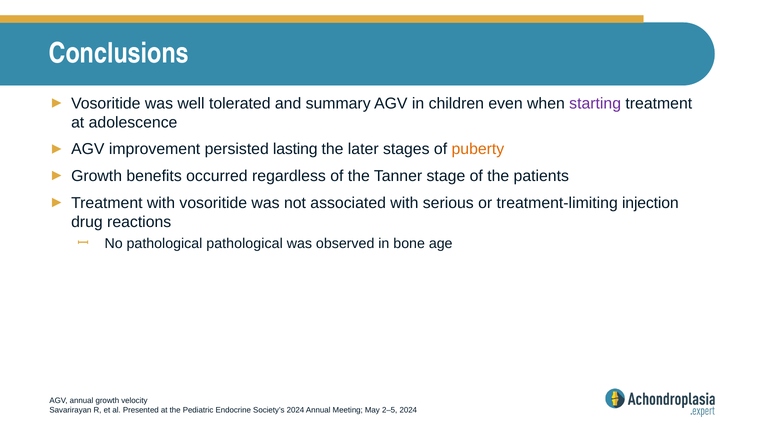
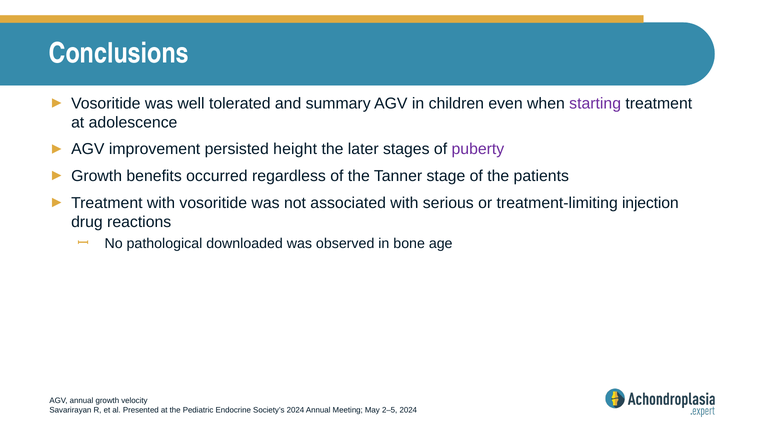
lasting: lasting -> height
puberty colour: orange -> purple
pathological pathological: pathological -> downloaded
